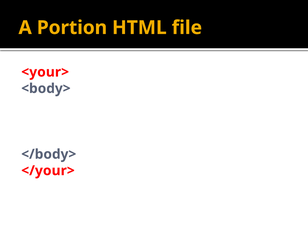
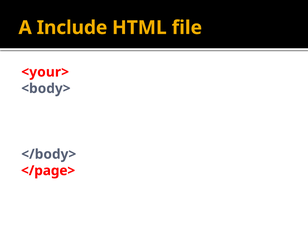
Portion: Portion -> Include
</your>: </your> -> </page>
